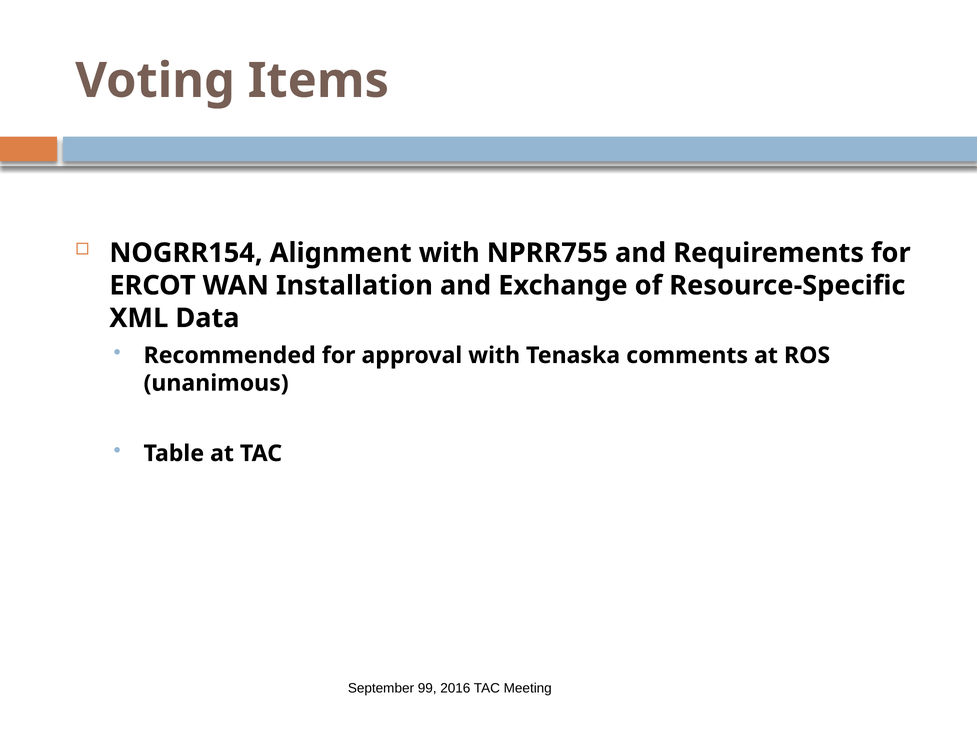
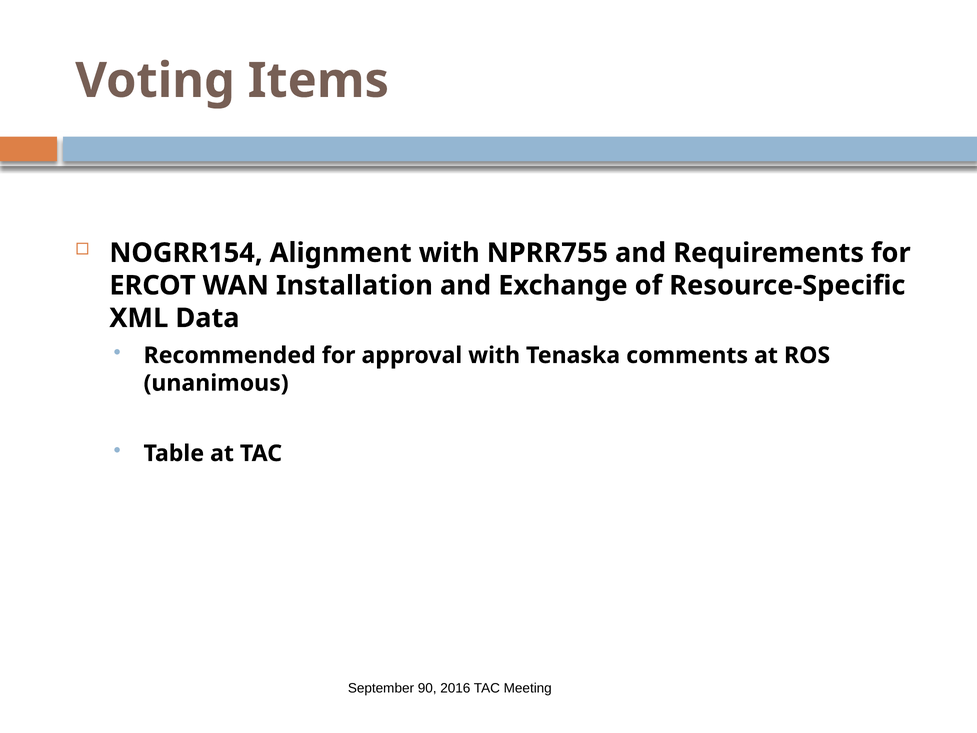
99: 99 -> 90
